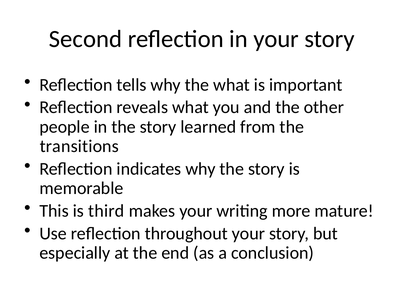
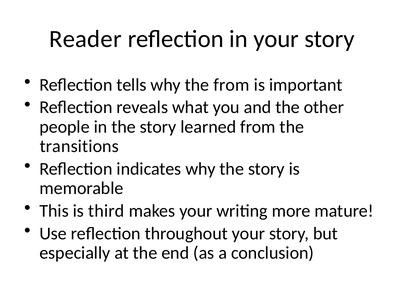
Second: Second -> Reader
the what: what -> from
